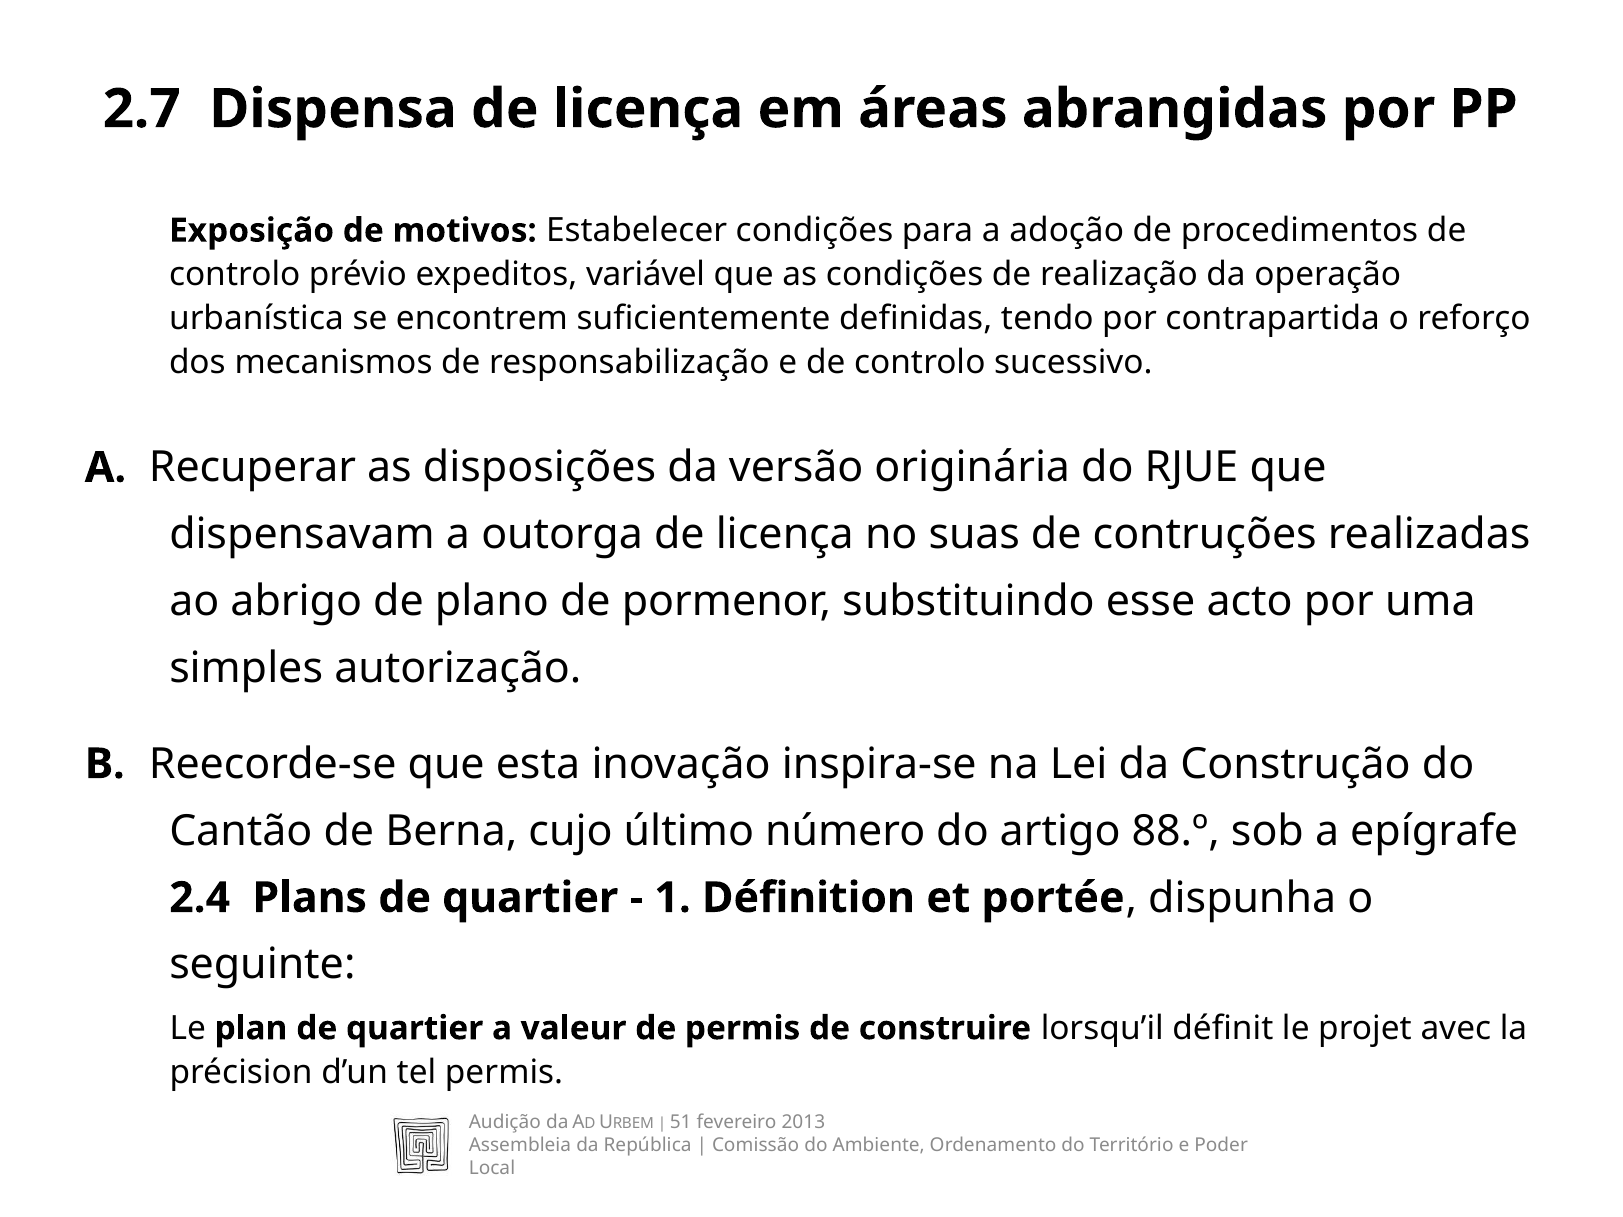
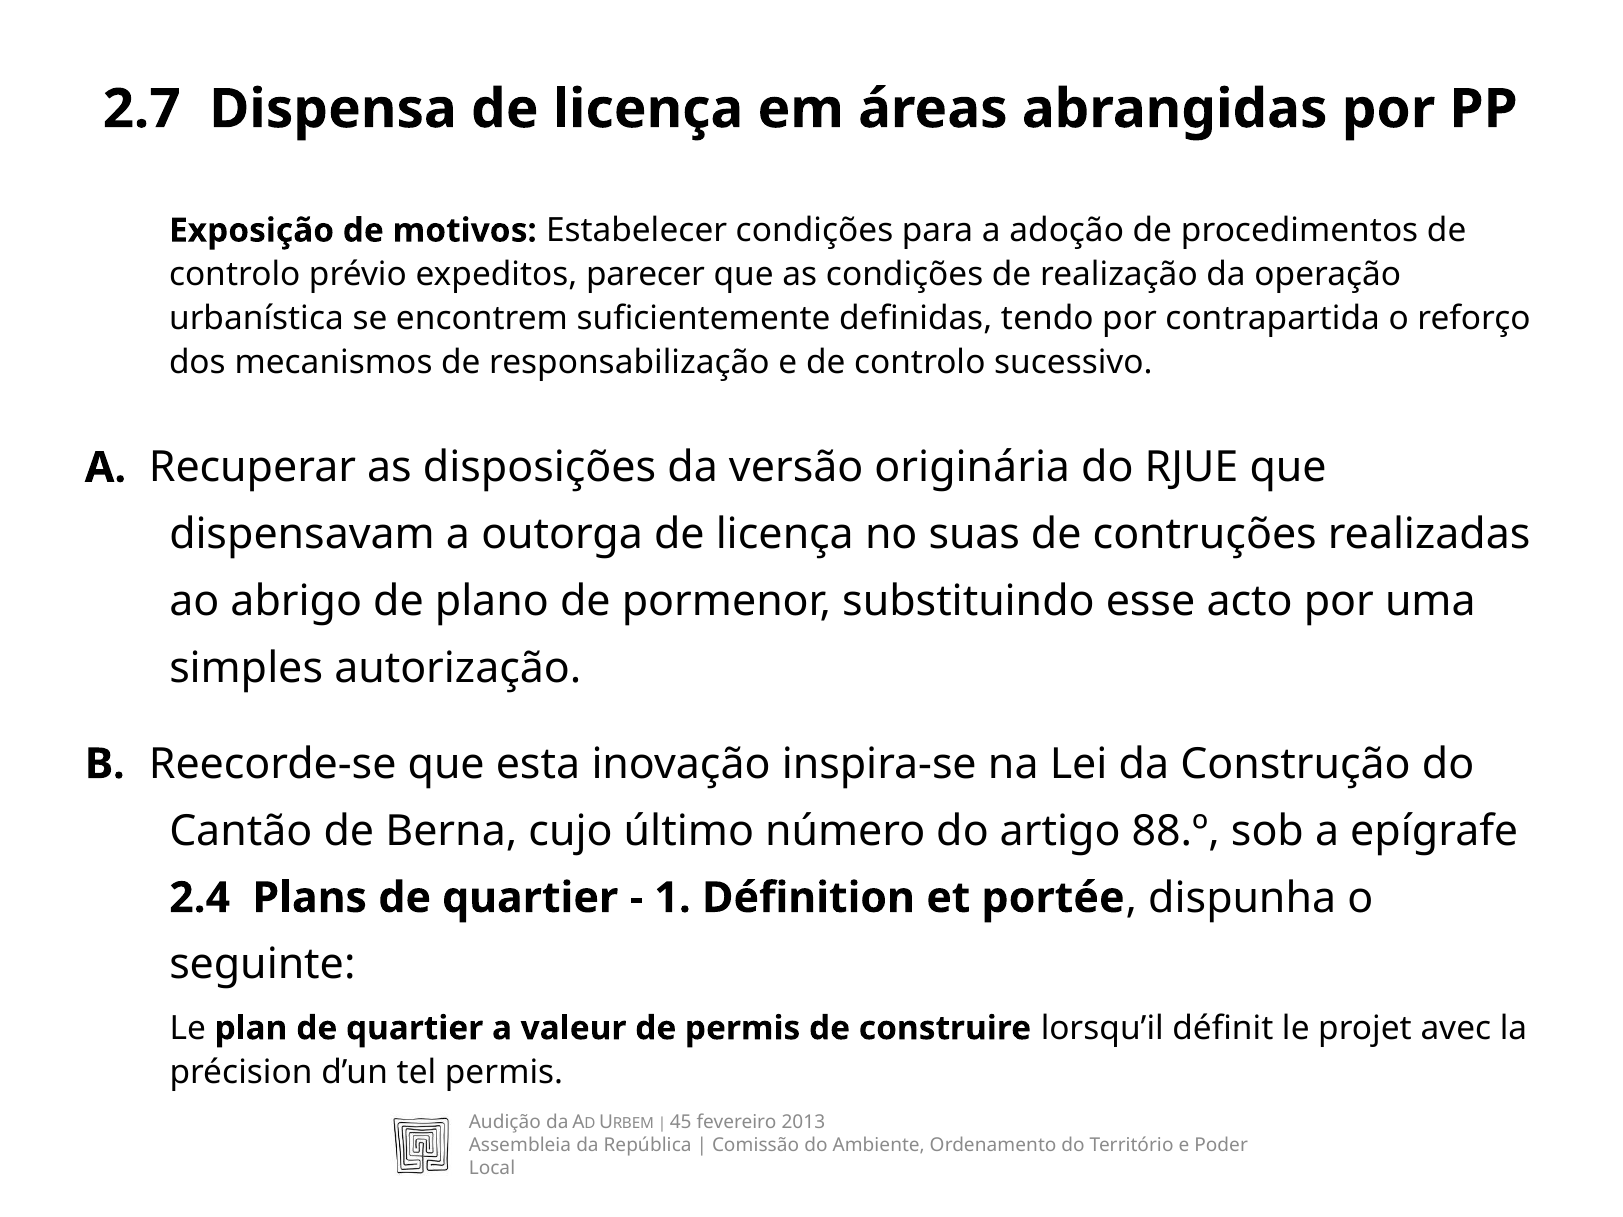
variável: variável -> parecer
51: 51 -> 45
